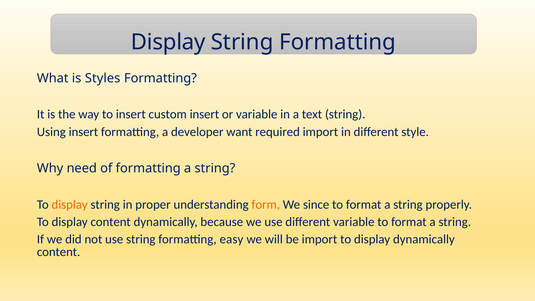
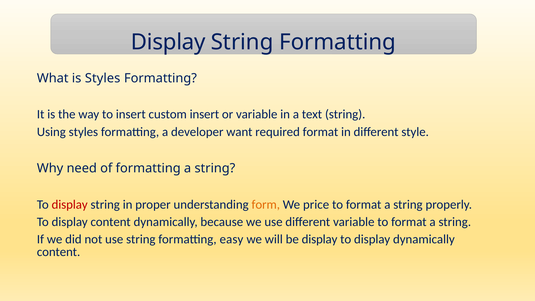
Using insert: insert -> styles
required import: import -> format
display at (70, 204) colour: orange -> red
since: since -> price
be import: import -> display
